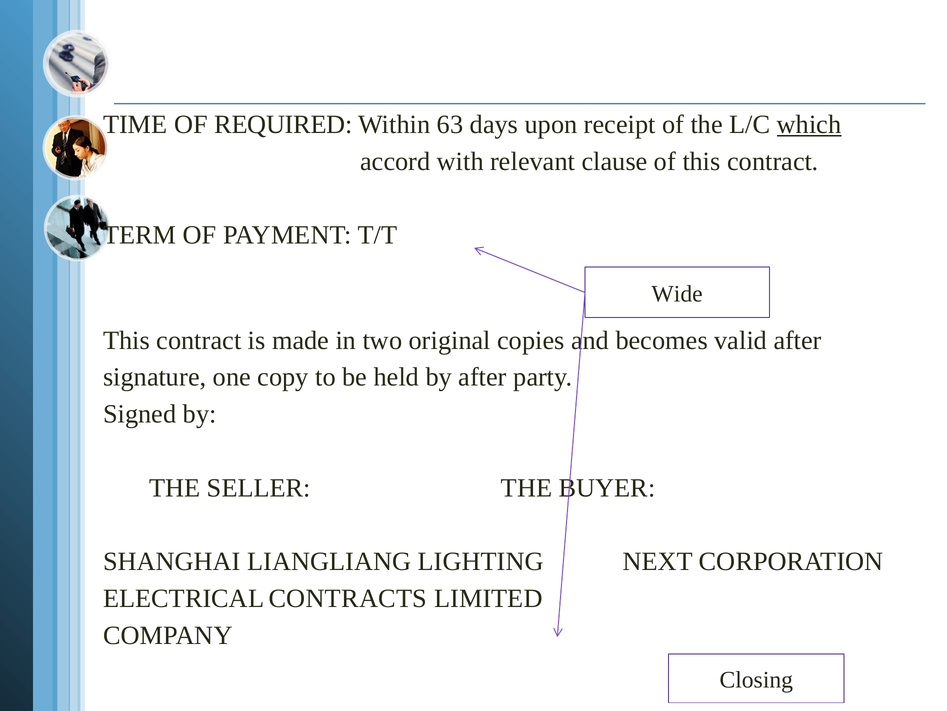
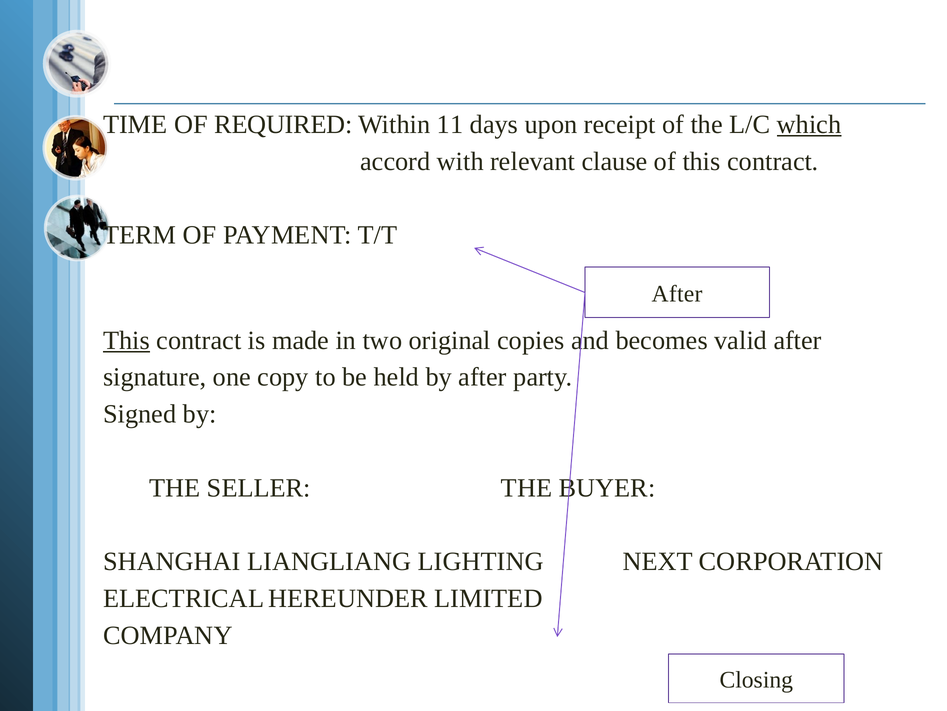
63: 63 -> 11
Wide at (677, 294): Wide -> After
This at (127, 340) underline: none -> present
CONTRACTS: CONTRACTS -> HEREUNDER
